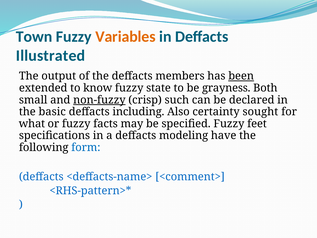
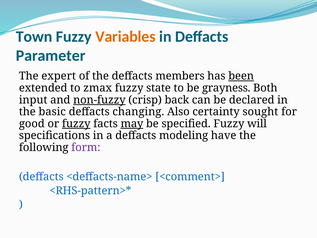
Illustrated: Illustrated -> Parameter
output: output -> expert
know: know -> zmax
small: small -> input
such: such -> back
including: including -> changing
what: what -> good
fuzzy at (76, 124) underline: none -> present
may underline: none -> present
feet: feet -> will
form colour: blue -> purple
